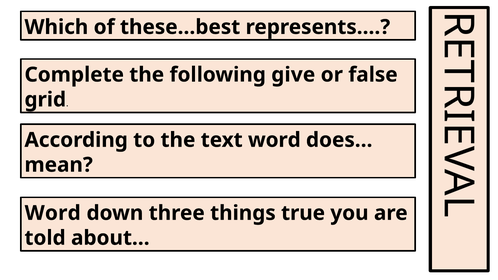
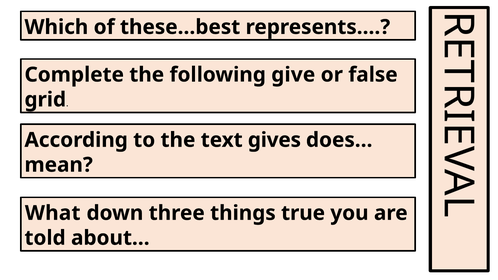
text word: word -> gives
Word at (53, 213): Word -> What
